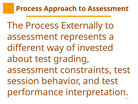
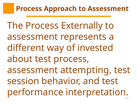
test grading: grading -> process
constraints: constraints -> attempting
